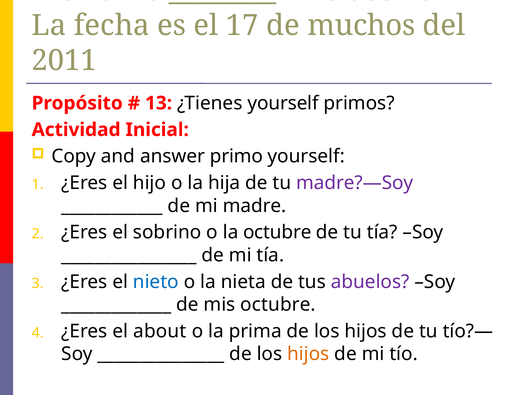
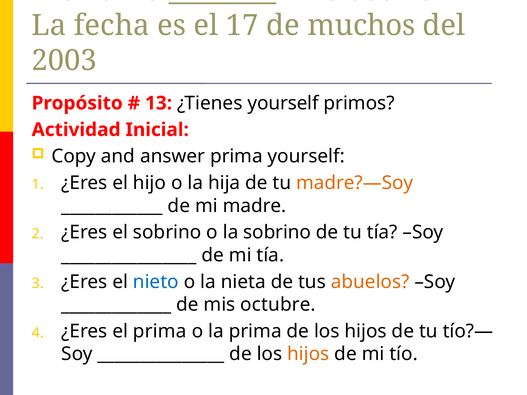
2011: 2011 -> 2003
answer primo: primo -> prima
madre?—Soy colour: purple -> orange
la octubre: octubre -> sobrino
abuelos colour: purple -> orange
el about: about -> prima
